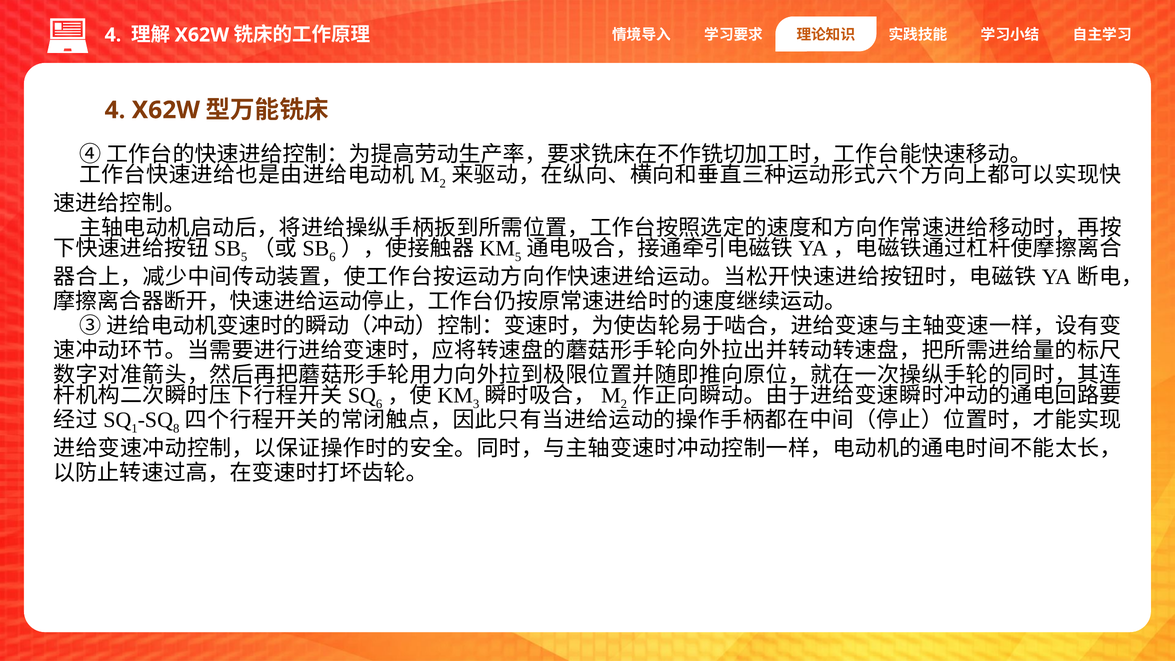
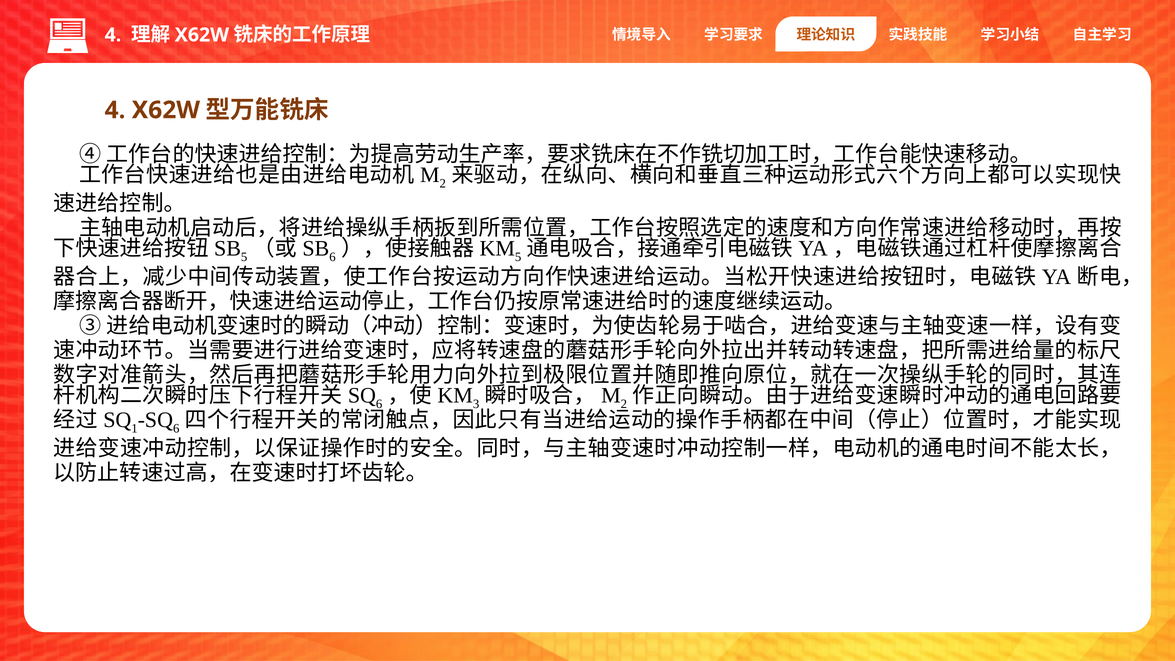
8 at (176, 429): 8 -> 6
